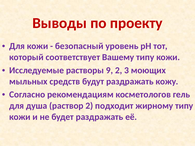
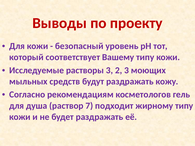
растворы 9: 9 -> 3
раствор 2: 2 -> 7
